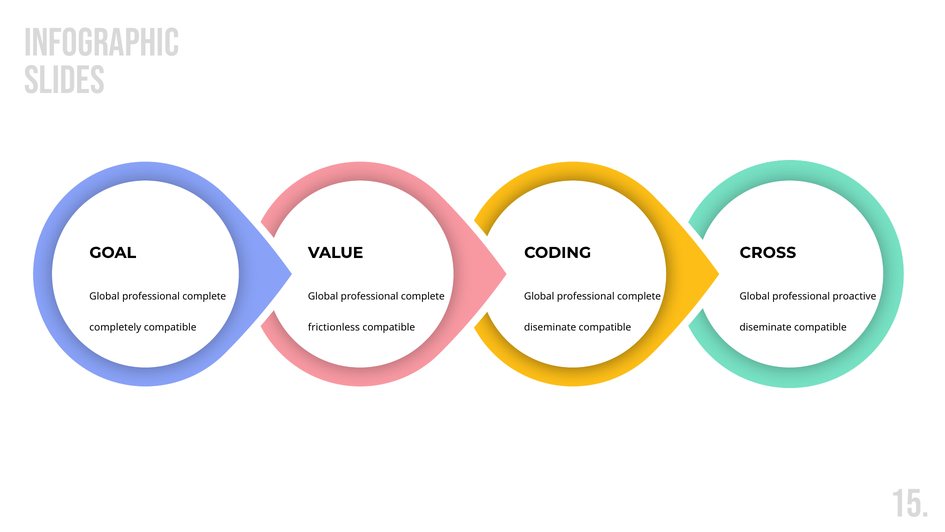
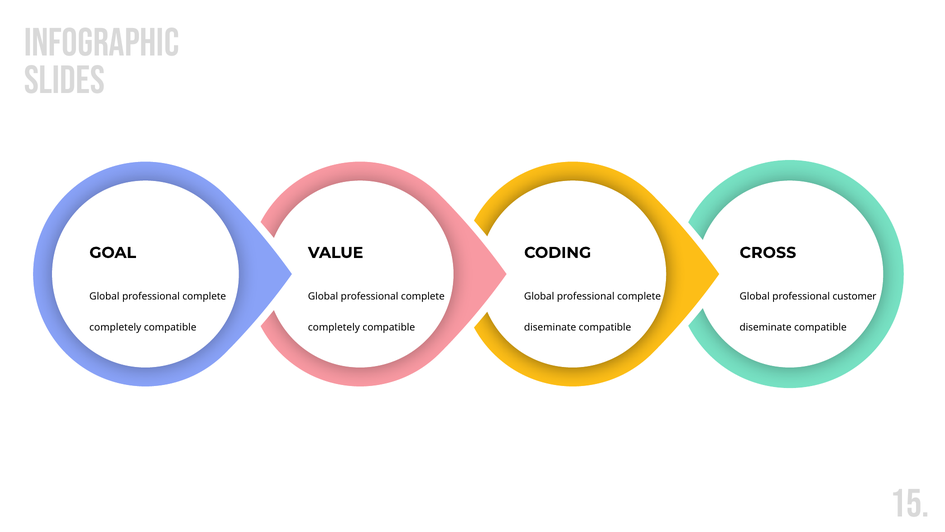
proactive: proactive -> customer
frictionless at (334, 327): frictionless -> completely
